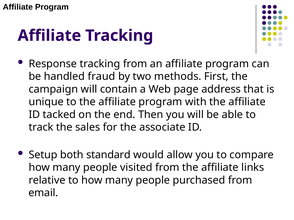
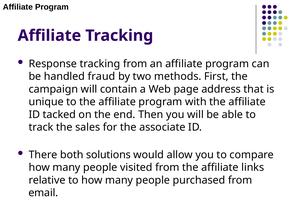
Setup: Setup -> There
standard: standard -> solutions
